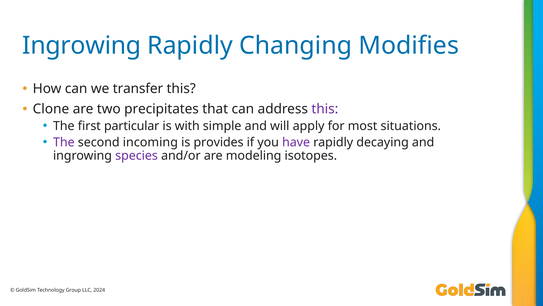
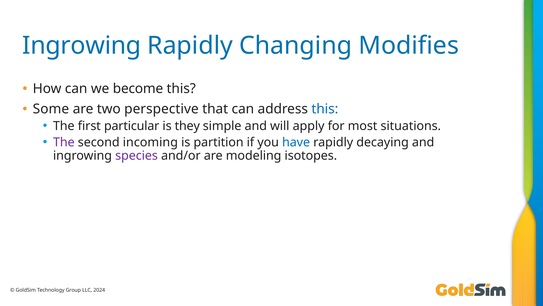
transfer: transfer -> become
Clone: Clone -> Some
precipitates: precipitates -> perspective
this at (325, 109) colour: purple -> blue
with: with -> they
provides: provides -> partition
have colour: purple -> blue
